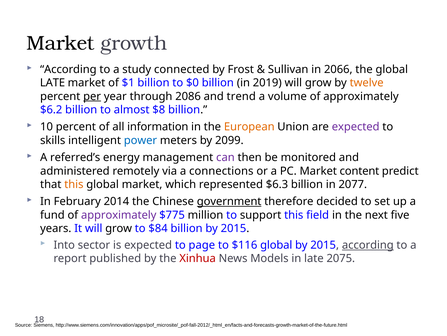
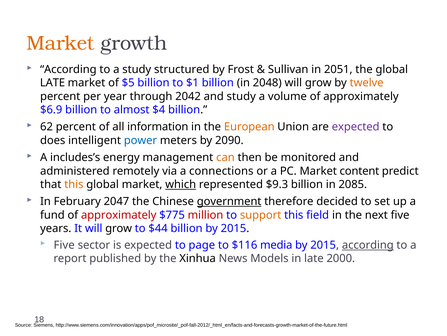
Market at (61, 43) colour: black -> orange
connected: connected -> structured
2066: 2066 -> 2051
$1: $1 -> $5
$0: $0 -> $1
2019: 2019 -> 2048
per underline: present -> none
2086: 2086 -> 2042
and trend: trend -> study
$6.2: $6.2 -> $6.9
$8: $8 -> $4
10: 10 -> 62
skills: skills -> does
2099: 2099 -> 2090
referred’s: referred’s -> includes’s
can colour: purple -> orange
which underline: none -> present
$6.3: $6.3 -> $9.3
2077: 2077 -> 2085
2014: 2014 -> 2047
approximately at (119, 215) colour: purple -> red
million colour: black -> red
support colour: black -> orange
$84: $84 -> $44
Into at (64, 245): Into -> Five
$116 global: global -> media
Xinhua colour: red -> black
2075: 2075 -> 2000
